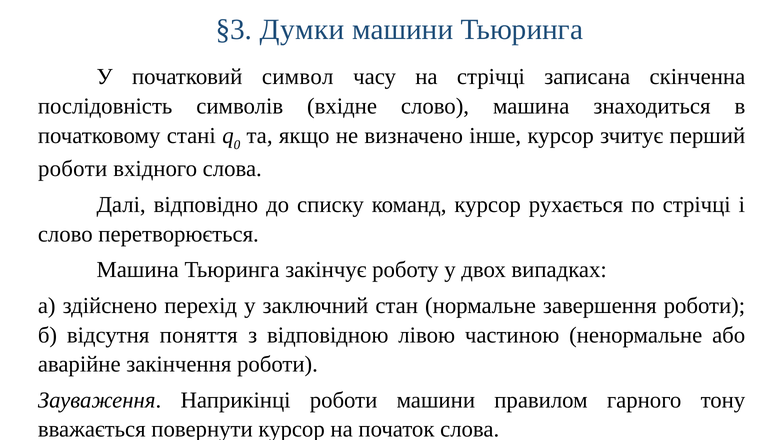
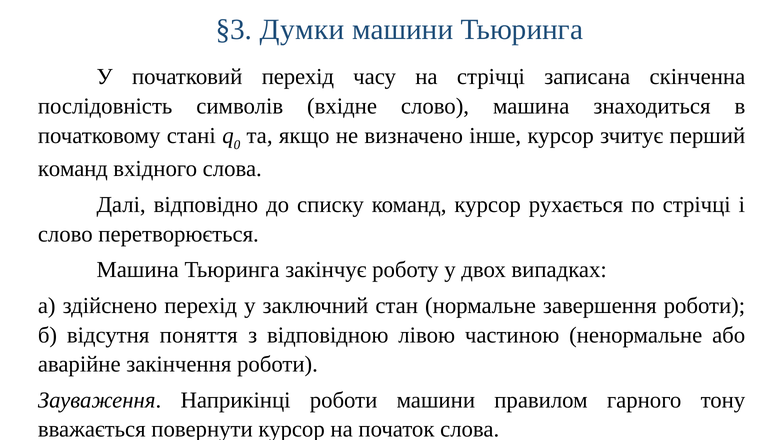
початковий символ: символ -> перехід
роботи at (73, 169): роботи -> команд
